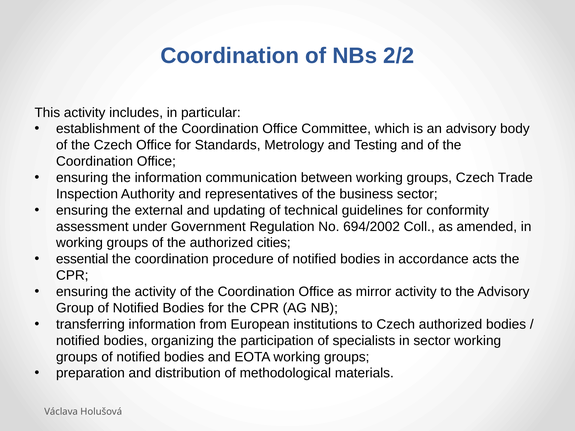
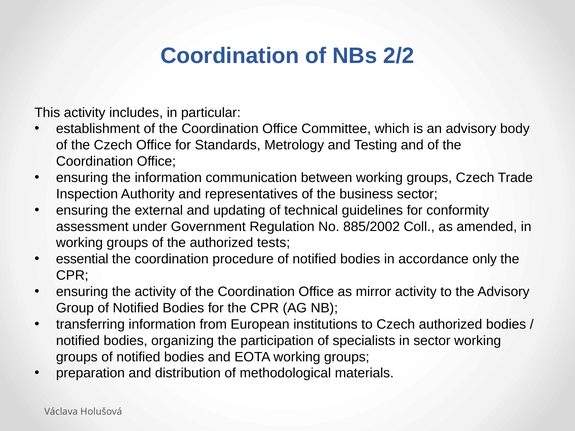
694/2002: 694/2002 -> 885/2002
cities: cities -> tests
acts: acts -> only
